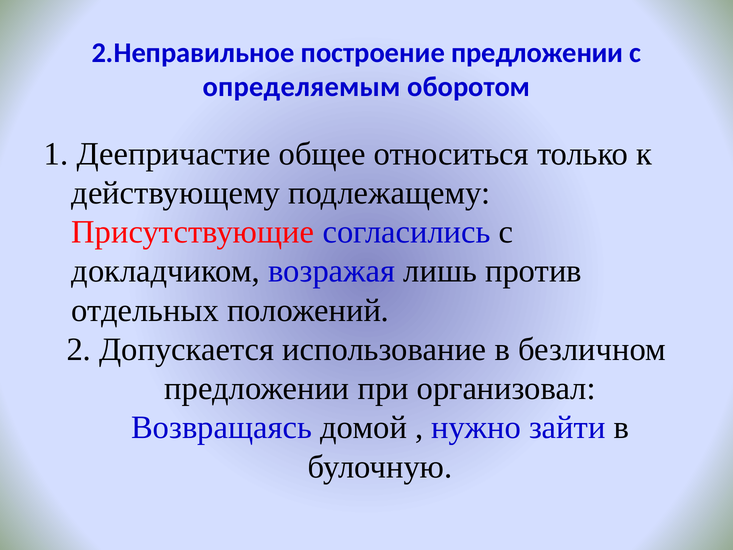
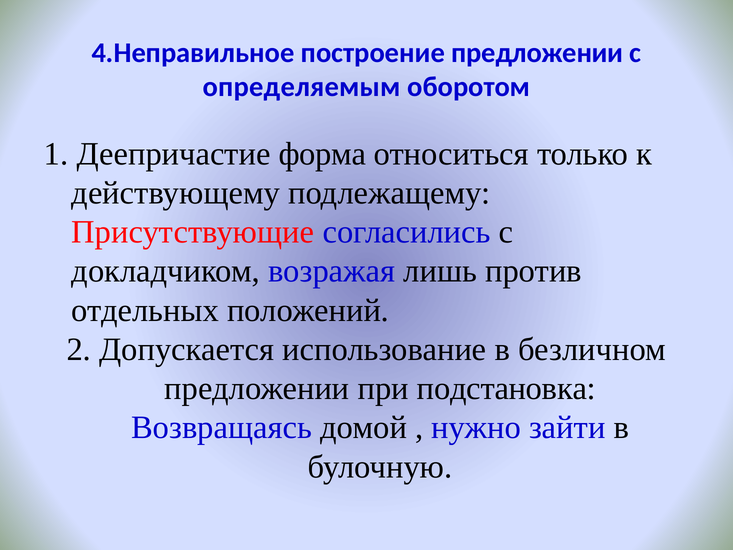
2.Неправильное: 2.Неправильное -> 4.Неправильное
общее: общее -> форма
организовал: организовал -> подстановка
